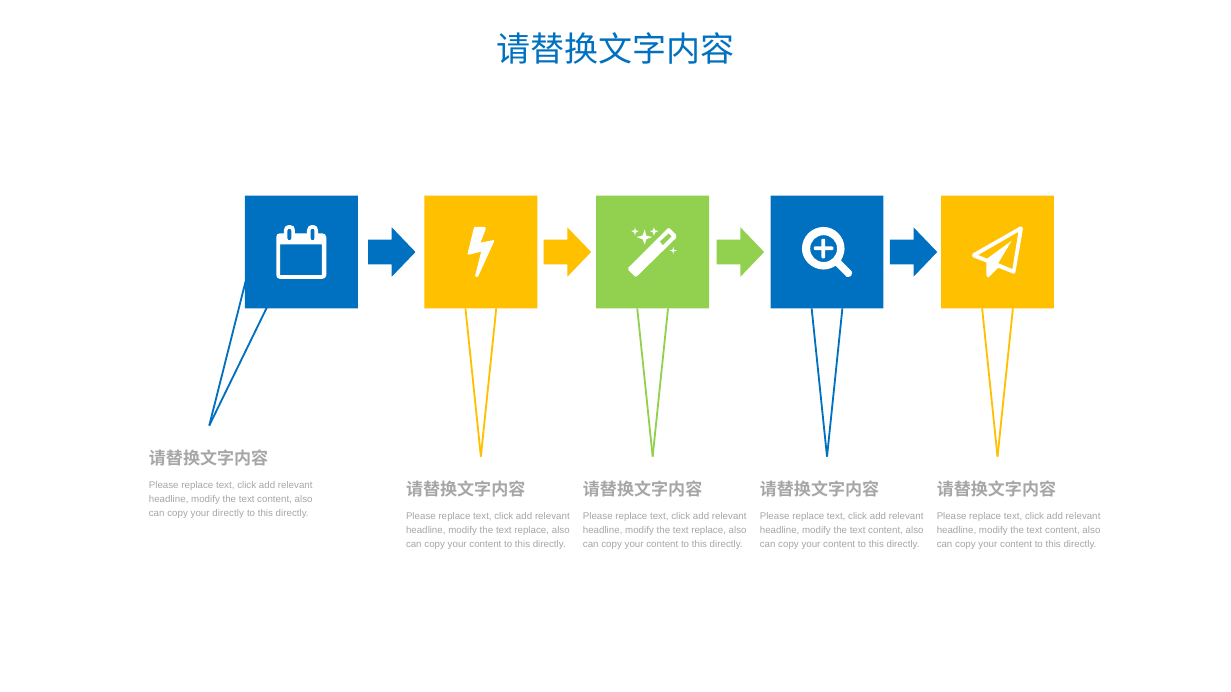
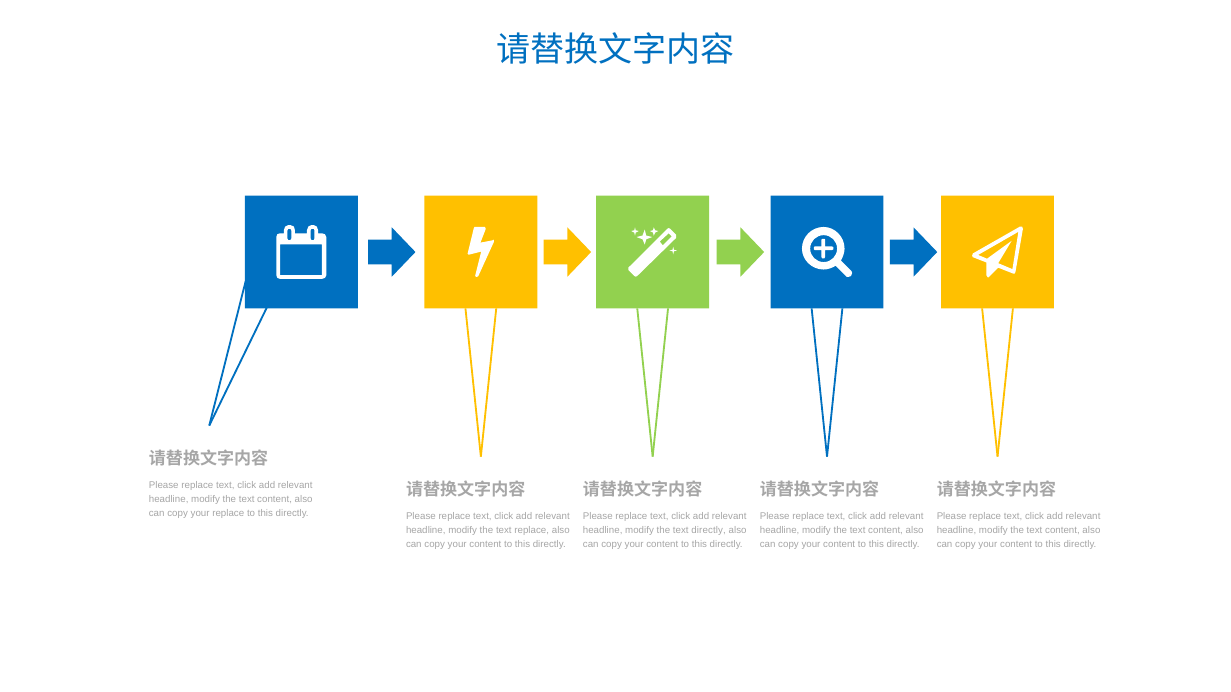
your directly: directly -> replace
replace at (709, 531): replace -> directly
